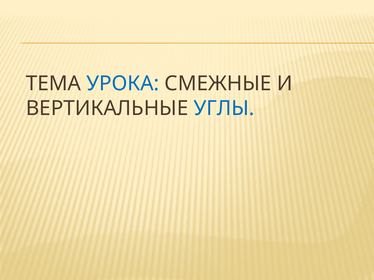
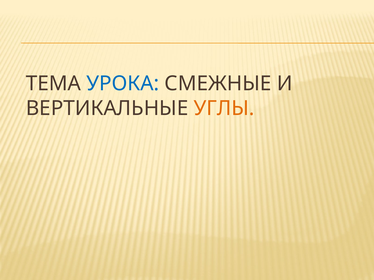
УГЛЫ colour: blue -> orange
